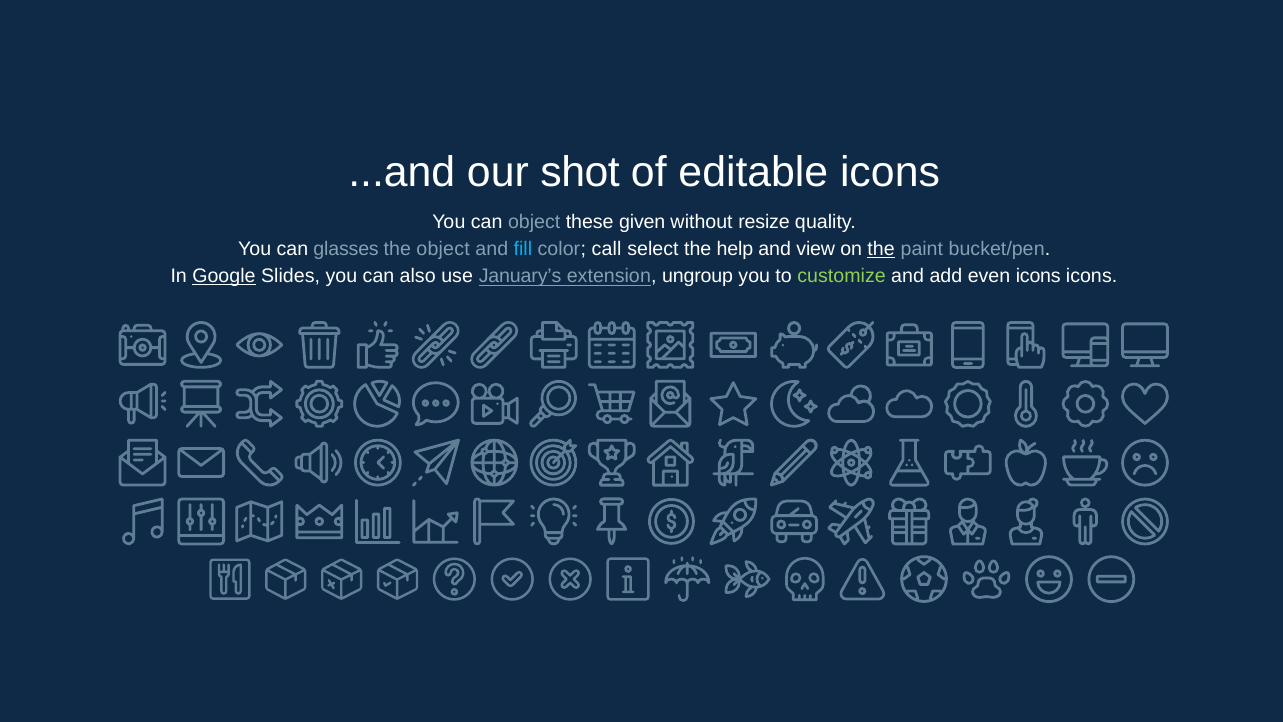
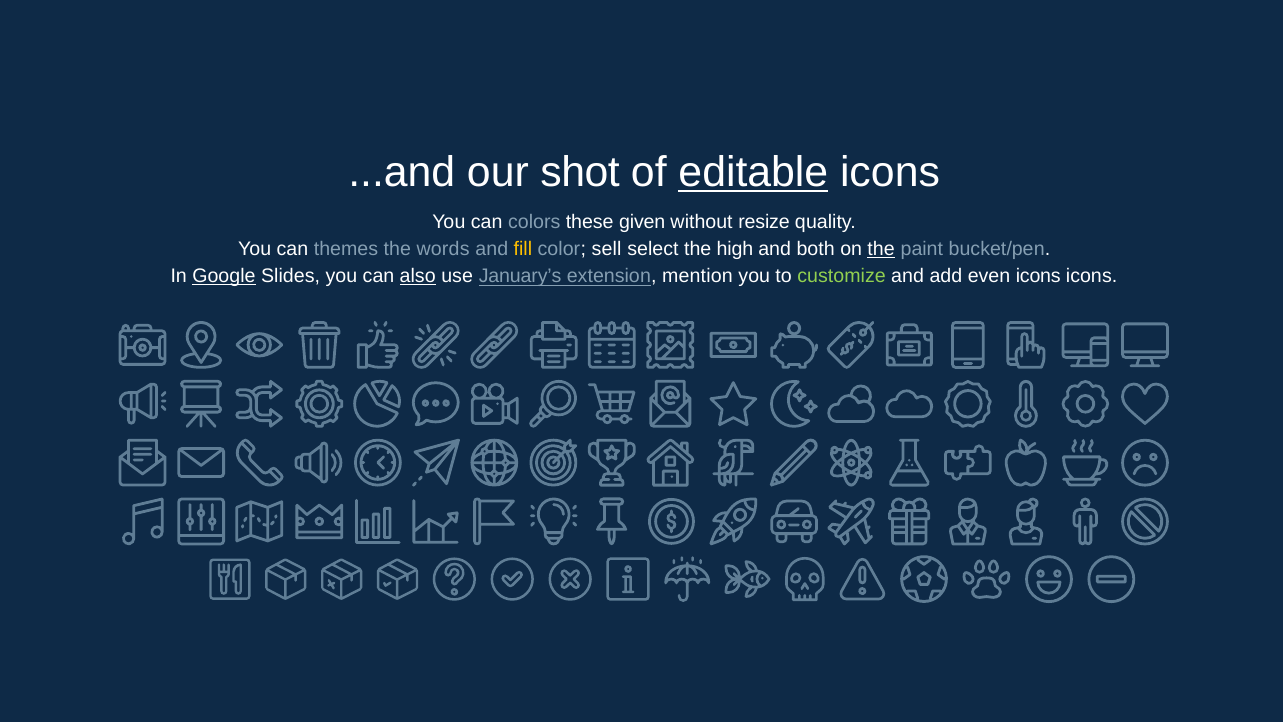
editable underline: none -> present
can object: object -> colors
glasses: glasses -> themes
the object: object -> words
fill colour: light blue -> yellow
call: call -> sell
help: help -> high
view: view -> both
also underline: none -> present
ungroup: ungroup -> mention
